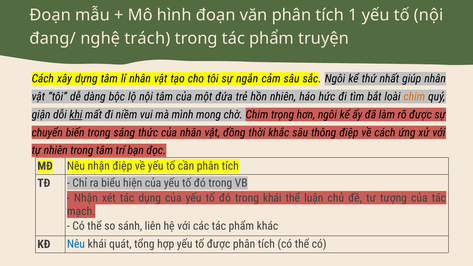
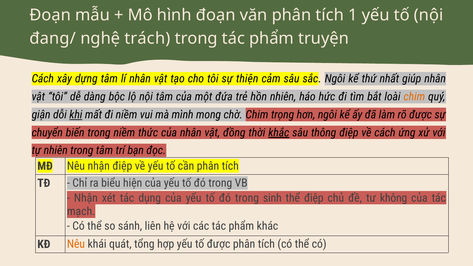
ngắn: ngắn -> thiện
trong sáng: sáng -> niềm
khắc underline: none -> present
trong khái: khái -> sinh
thể luận: luận -> điệp
tượng: tượng -> không
Nêu at (76, 244) colour: blue -> orange
